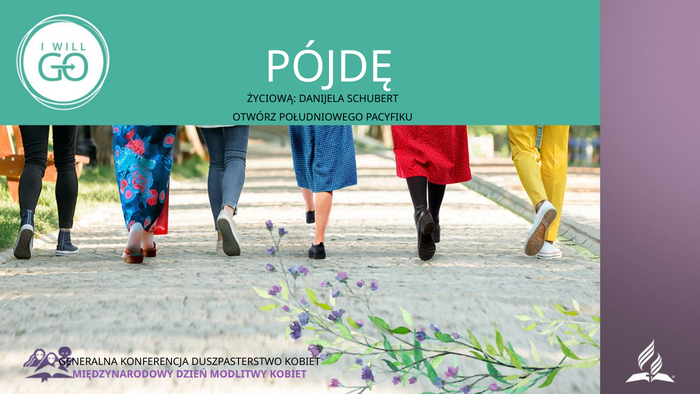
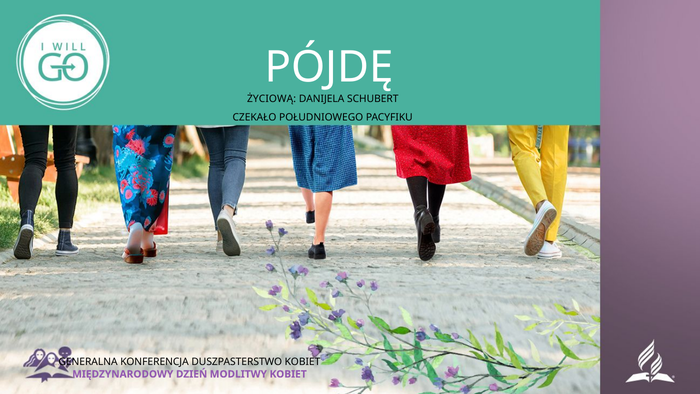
OTWÓRZ: OTWÓRZ -> CZEKAŁO
